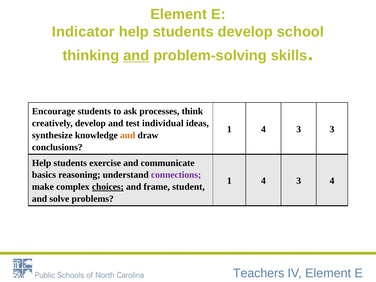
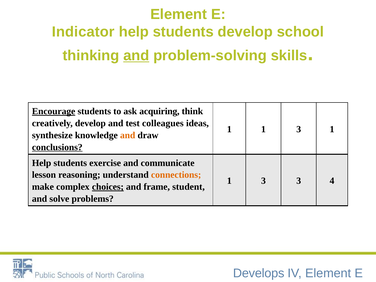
Encourage underline: none -> present
processes: processes -> acquiring
individual: individual -> colleagues
4 at (263, 129): 4 -> 1
3 3: 3 -> 1
conclusions underline: none -> present
basics: basics -> lesson
connections colour: purple -> orange
4 at (263, 181): 4 -> 3
Teachers: Teachers -> Develops
